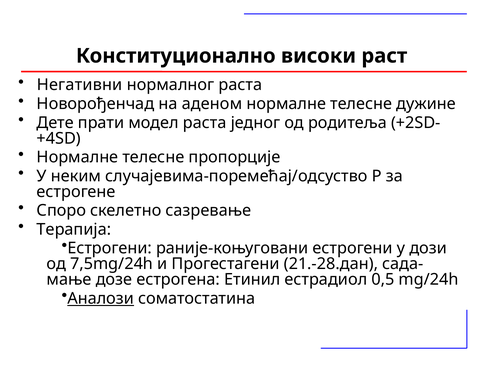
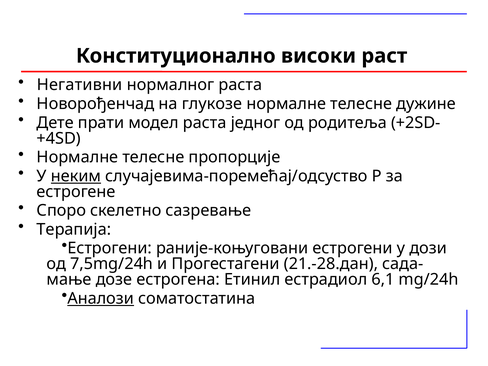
аденом: аденом -> глукозе
неким underline: none -> present
0,5: 0,5 -> 6,1
